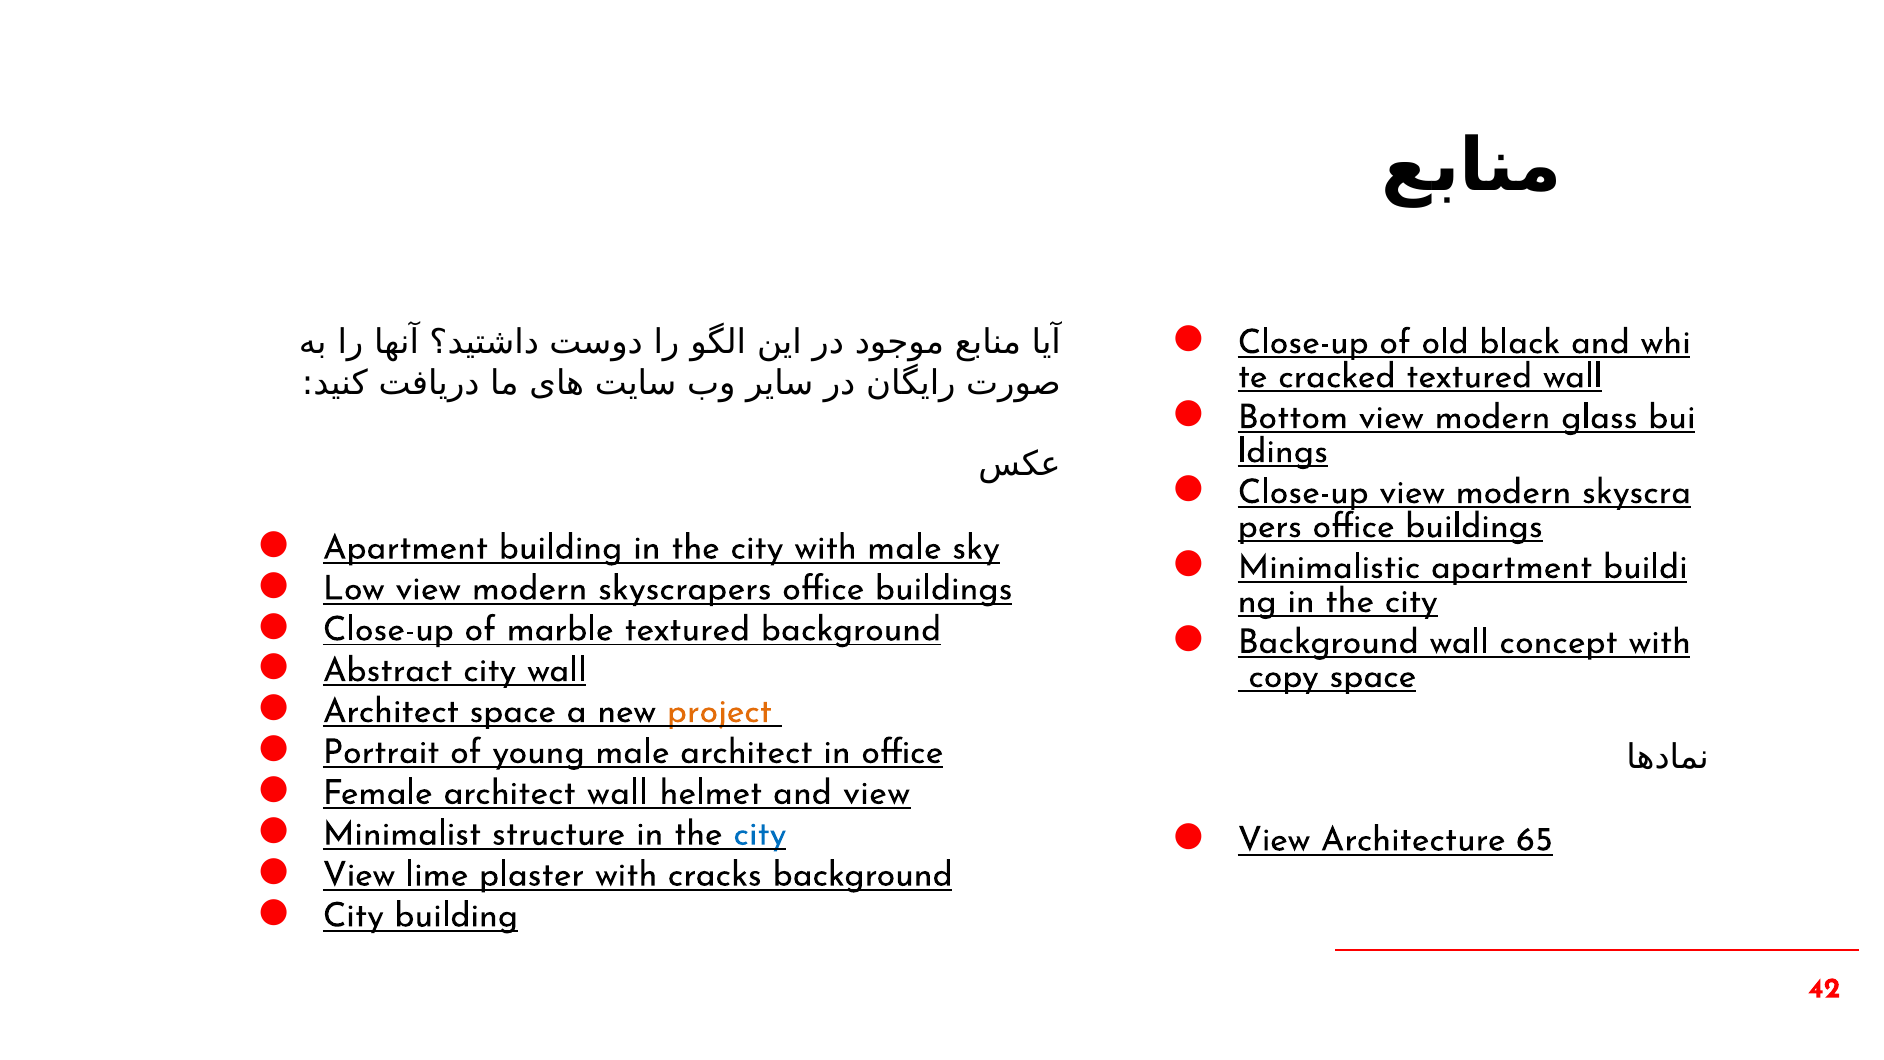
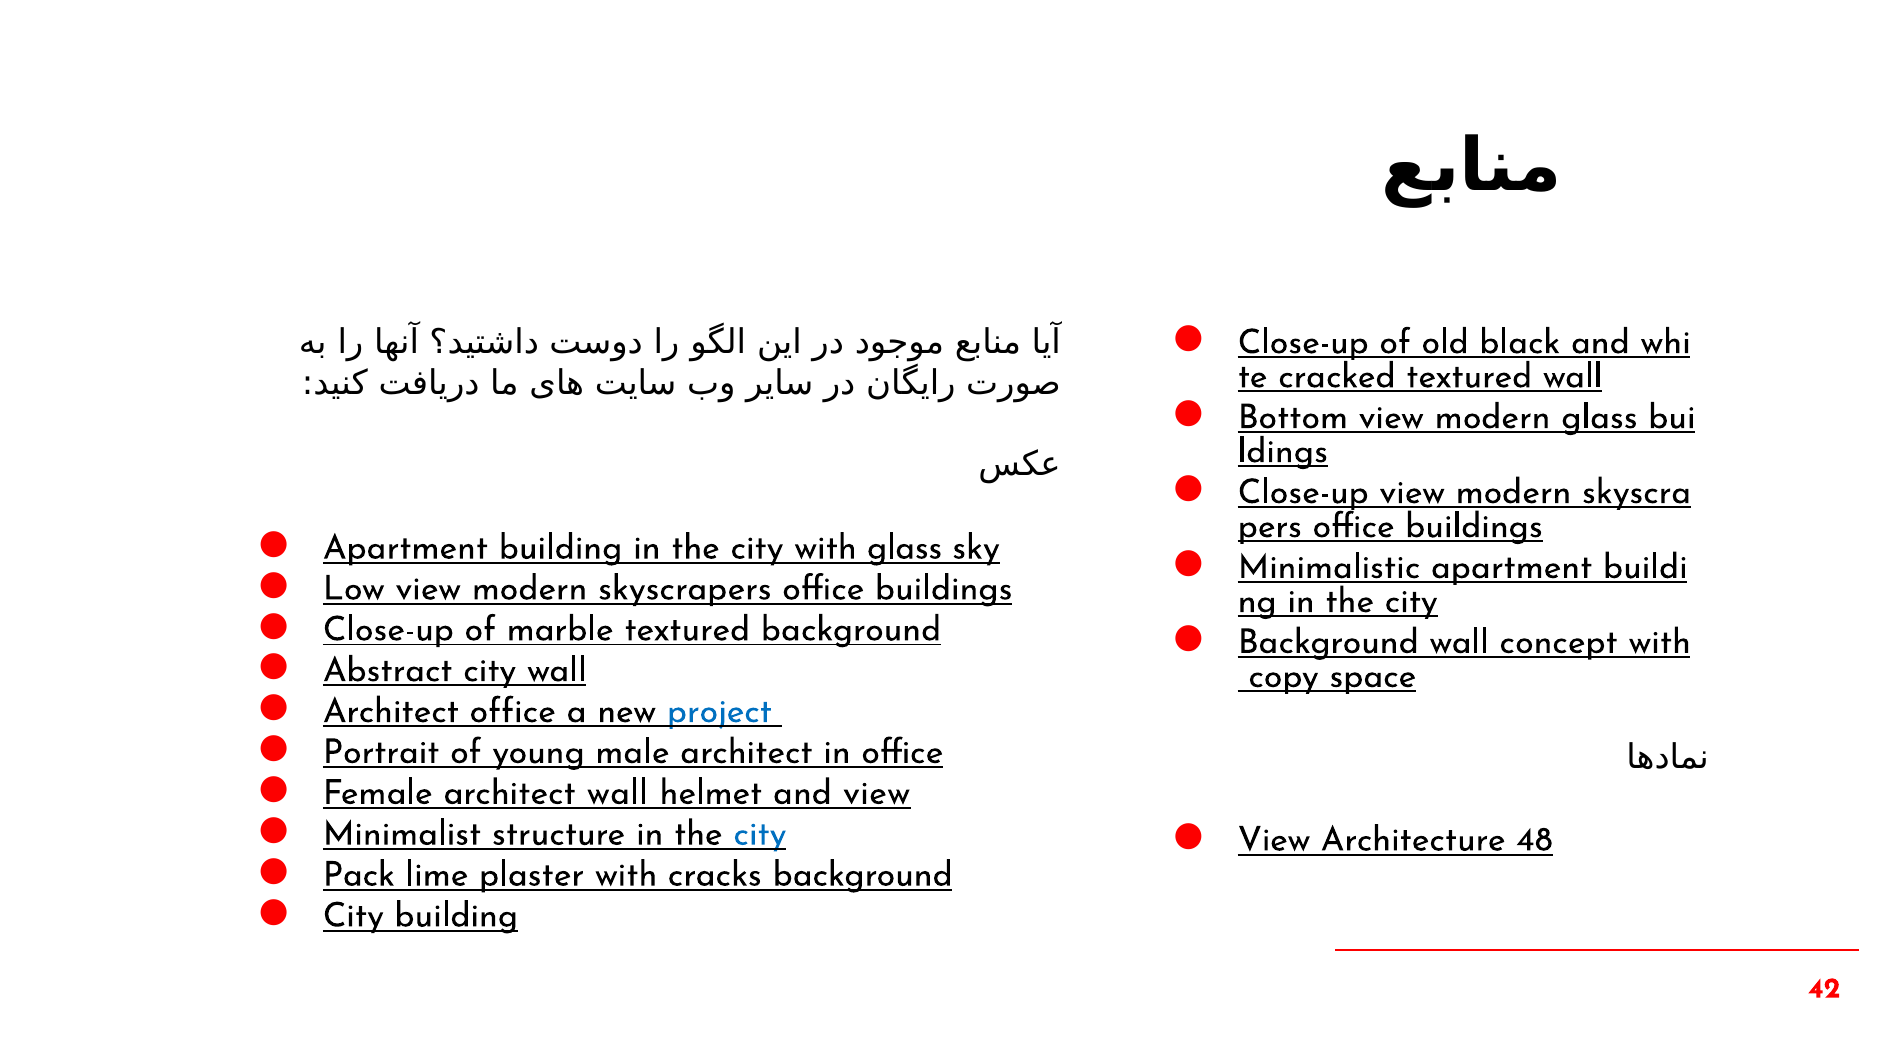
with male: male -> glass
Architect space: space -> office
project colour: orange -> blue
65: 65 -> 48
View at (359, 874): View -> Pack
